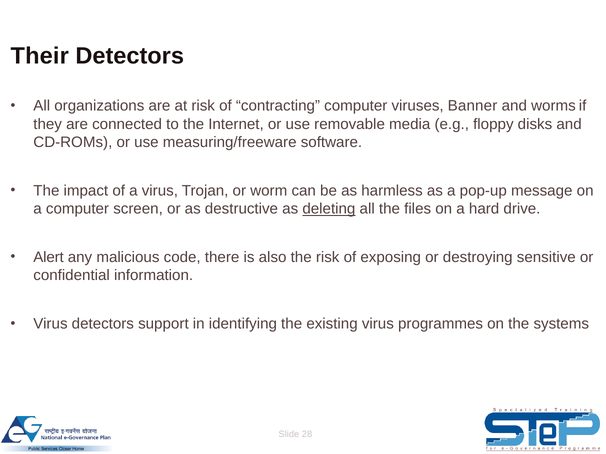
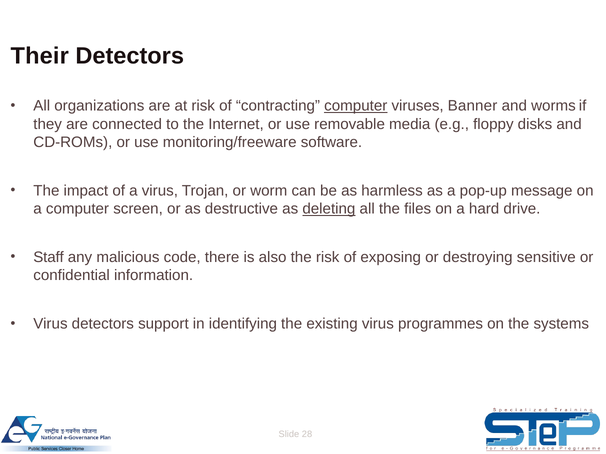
computer at (356, 106) underline: none -> present
measuring/freeware: measuring/freeware -> monitoring/freeware
Alert: Alert -> Staff
